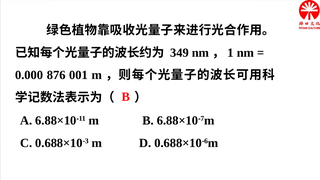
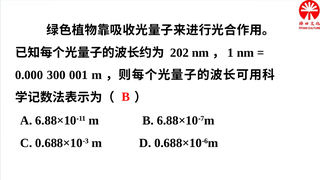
349: 349 -> 202
876: 876 -> 300
